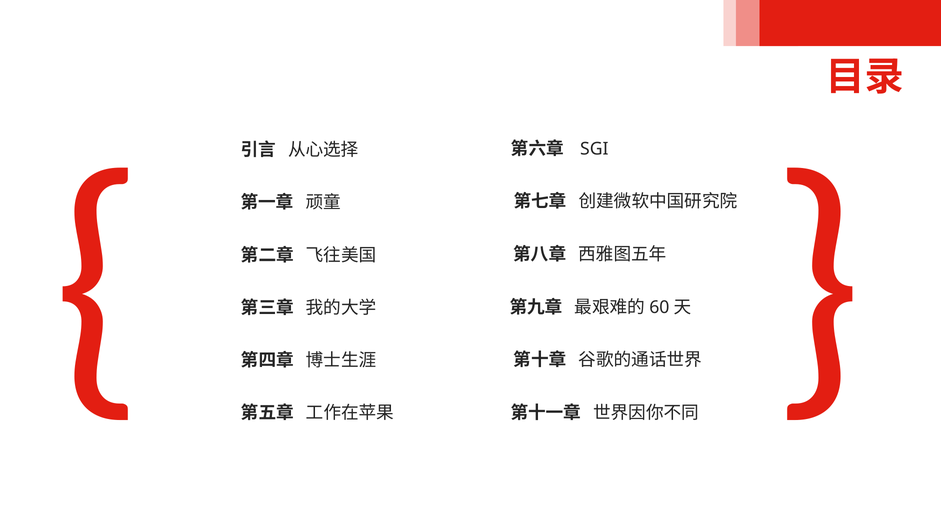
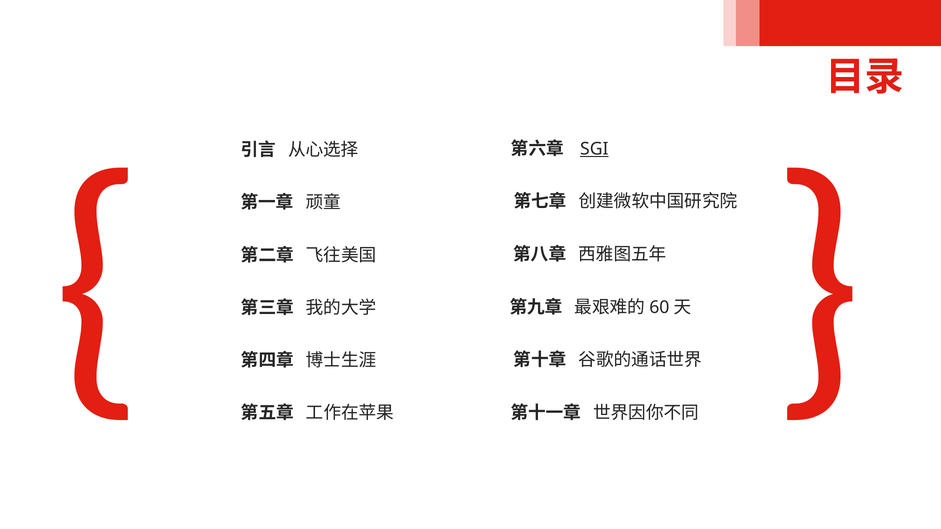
SGI underline: none -> present
